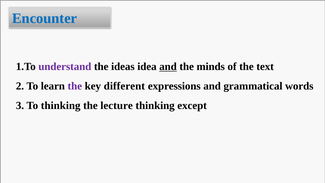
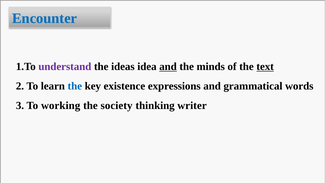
text underline: none -> present
the at (75, 86) colour: purple -> blue
different: different -> existence
To thinking: thinking -> working
lecture: lecture -> society
except: except -> writer
